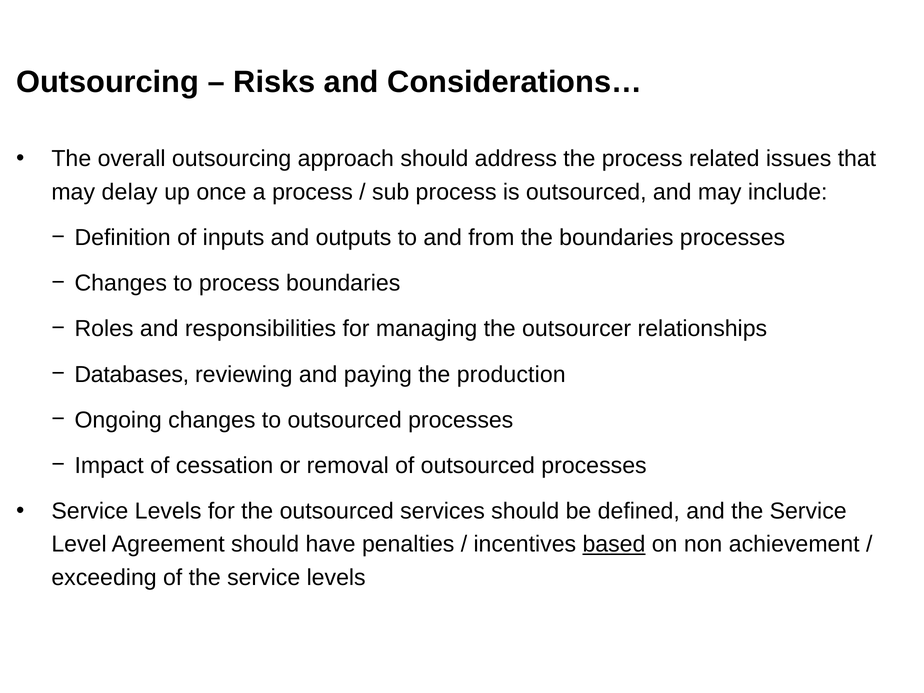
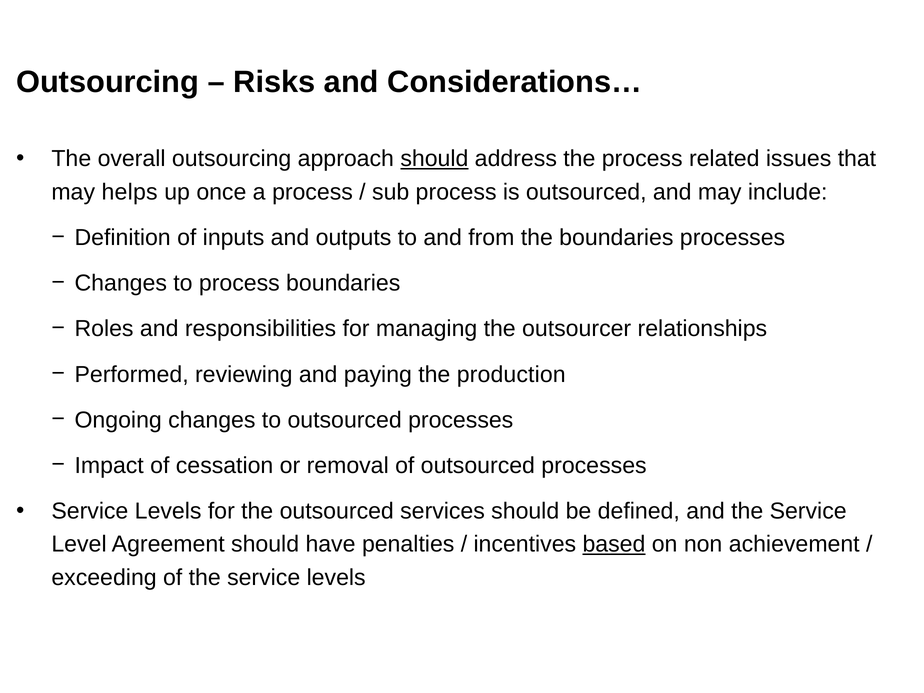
should at (434, 159) underline: none -> present
delay: delay -> helps
Databases: Databases -> Performed
